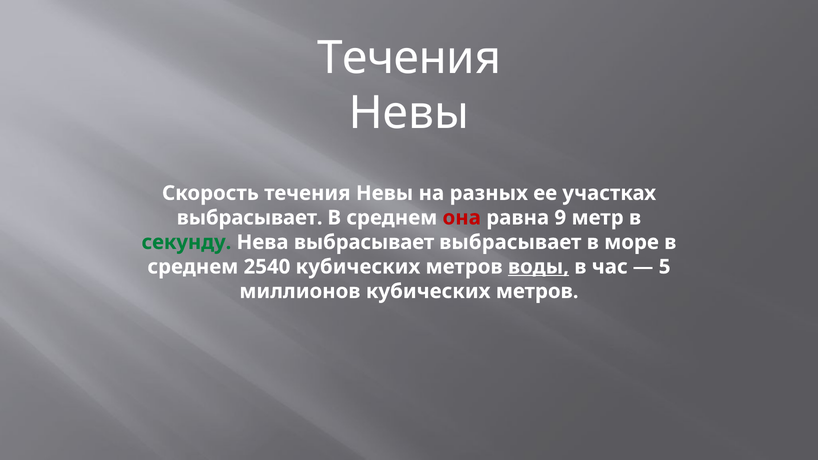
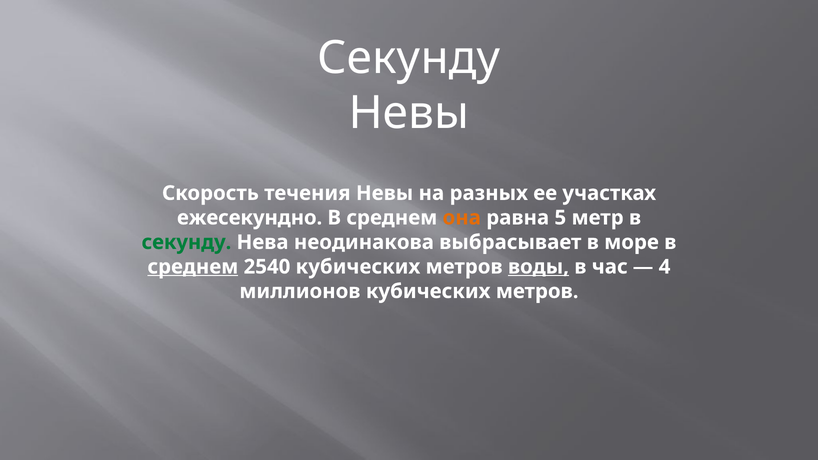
Течения at (409, 58): Течения -> Секунду
выбрасывает at (250, 218): выбрасывает -> ежесекундно
она colour: red -> orange
9: 9 -> 5
Нева выбрасывает: выбрасывает -> неодинакова
среднем at (193, 267) underline: none -> present
5: 5 -> 4
